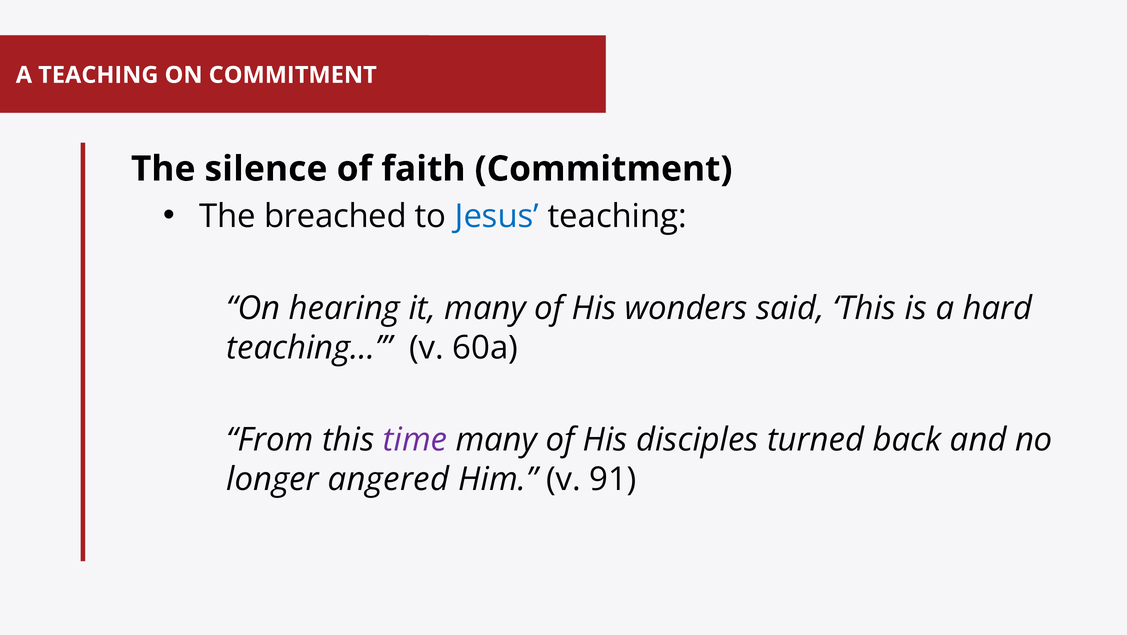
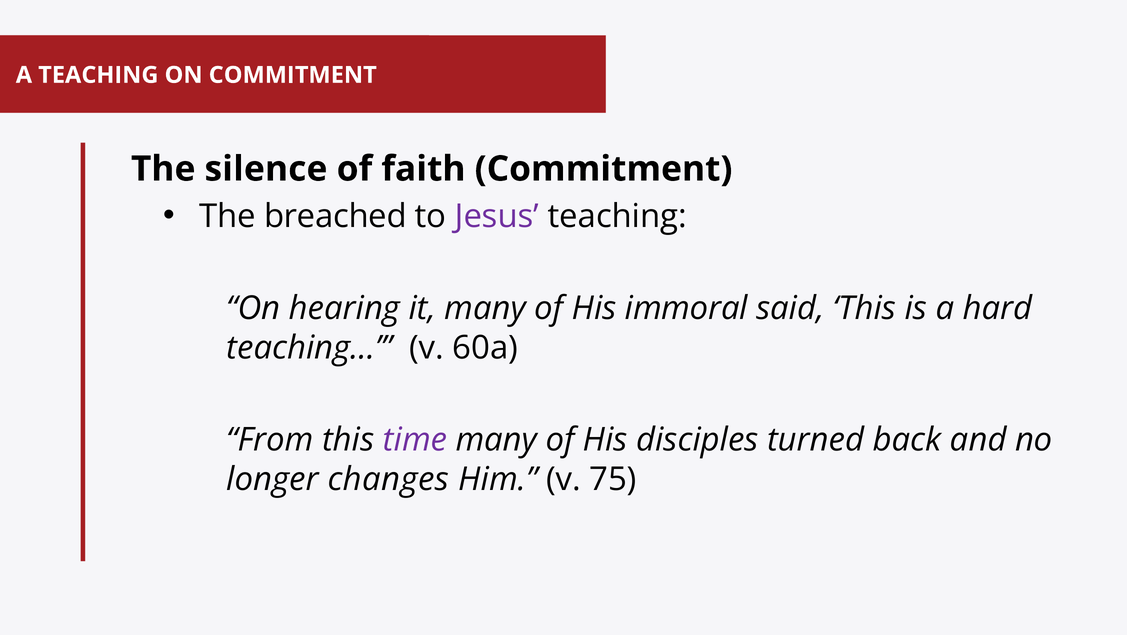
Jesus colour: blue -> purple
wonders: wonders -> immoral
angered: angered -> changes
91: 91 -> 75
